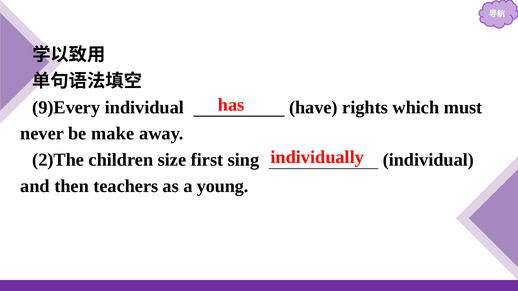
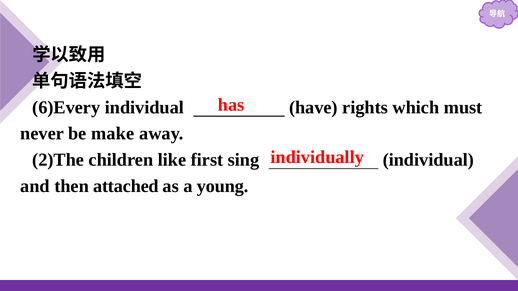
9)Every: 9)Every -> 6)Every
size: size -> like
teachers: teachers -> attached
